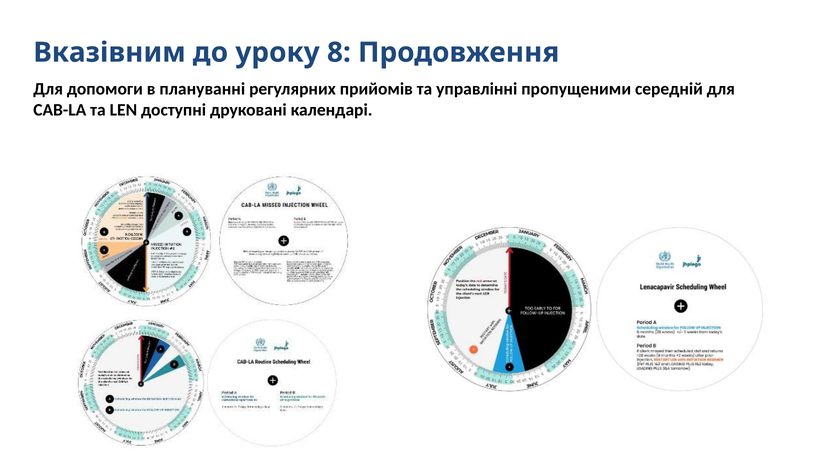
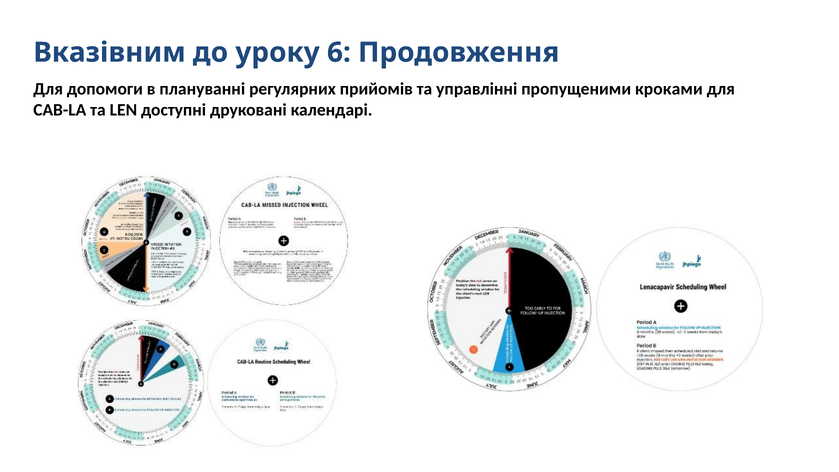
8: 8 -> 6
середній: середній -> кроками
